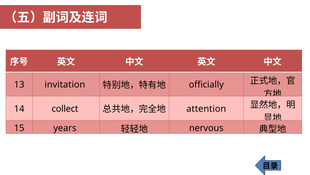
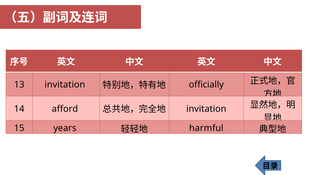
collect: collect -> afford
attention at (206, 108): attention -> invitation
nervous: nervous -> harmful
